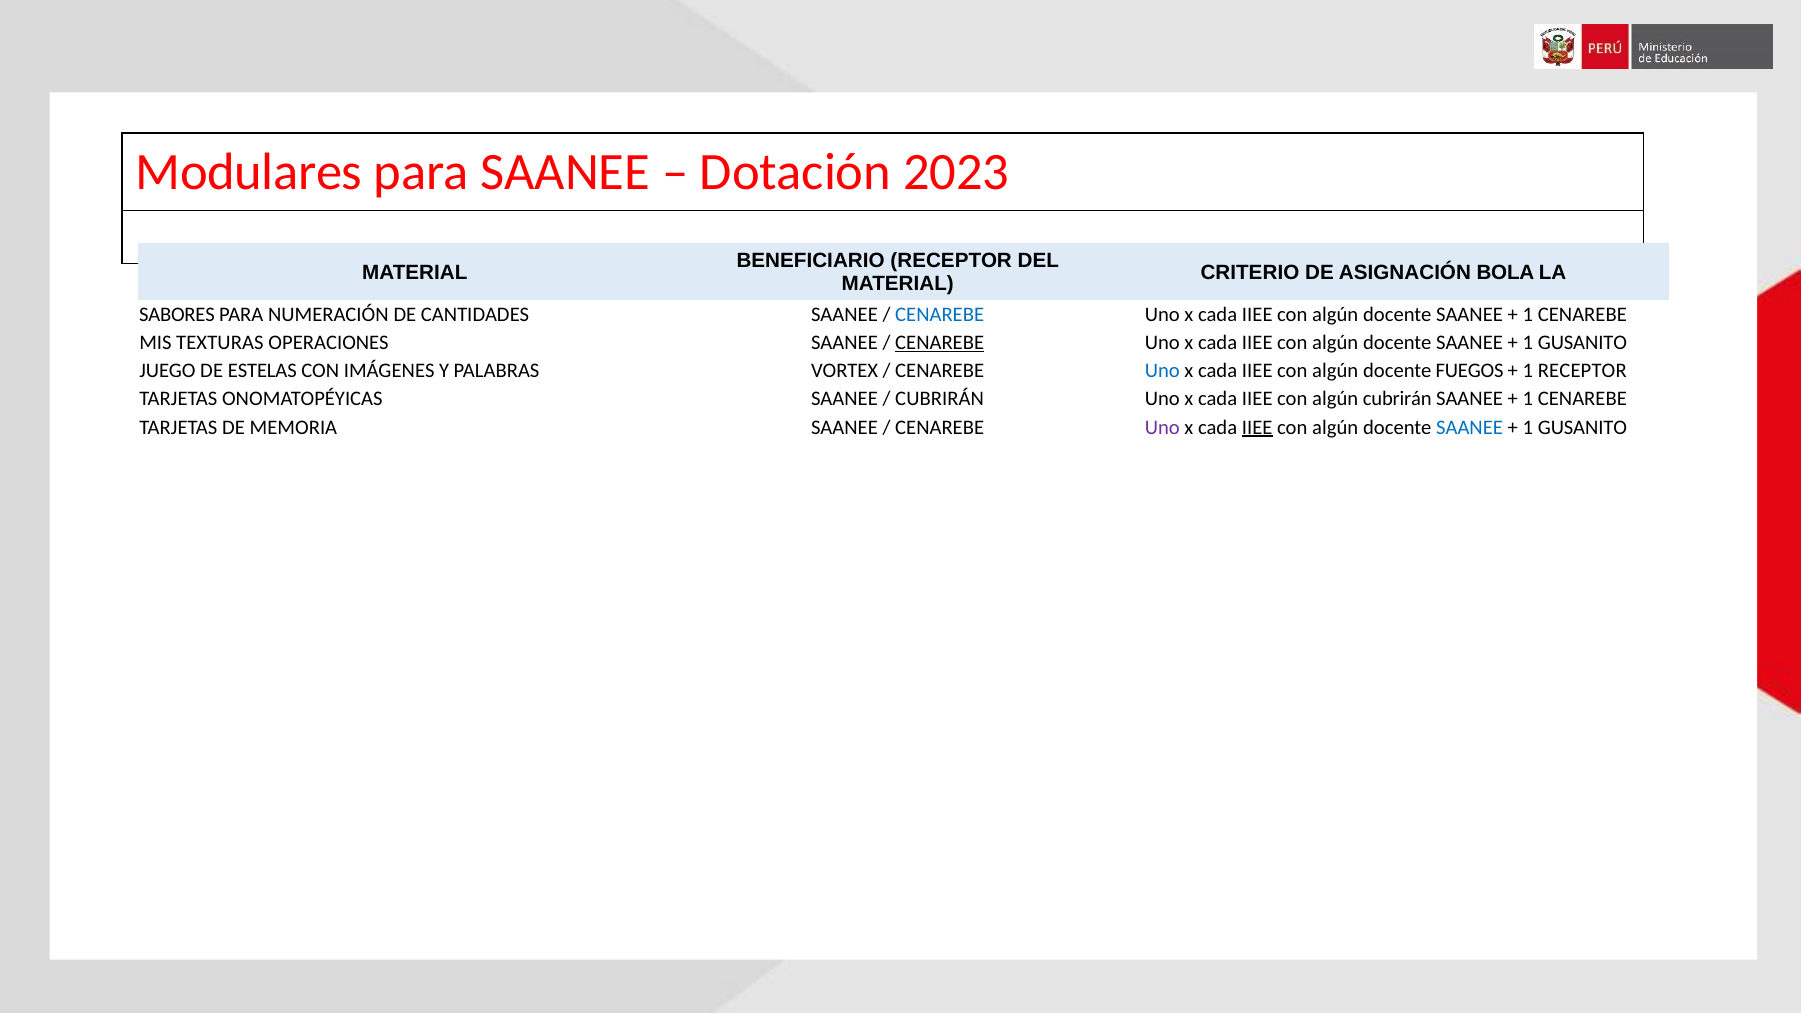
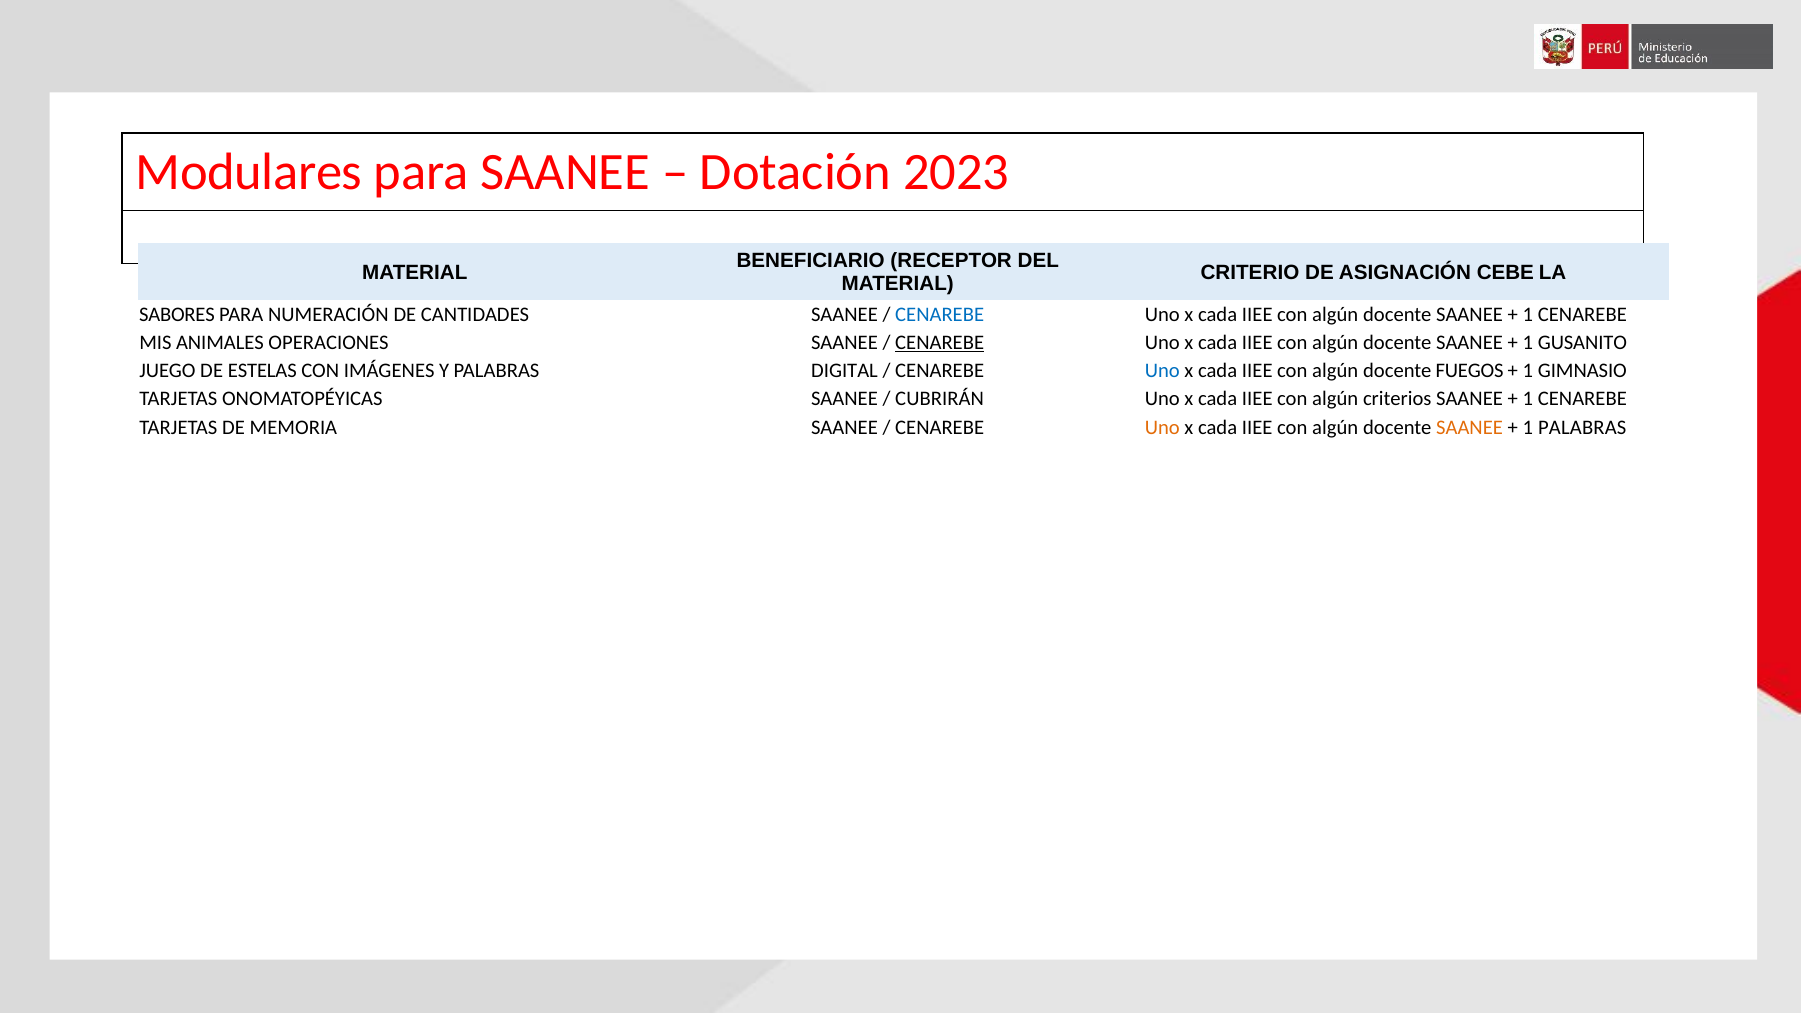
BOLA: BOLA -> CEBE
TEXTURAS: TEXTURAS -> ANIMALES
VORTEX: VORTEX -> DIGITAL
1 RECEPTOR: RECEPTOR -> GIMNASIO
algún cubrirán: cubrirán -> criterios
Uno at (1162, 427) colour: purple -> orange
IIEE at (1257, 427) underline: present -> none
SAANEE at (1470, 427) colour: blue -> orange
GUSANITO at (1582, 427): GUSANITO -> PALABRAS
